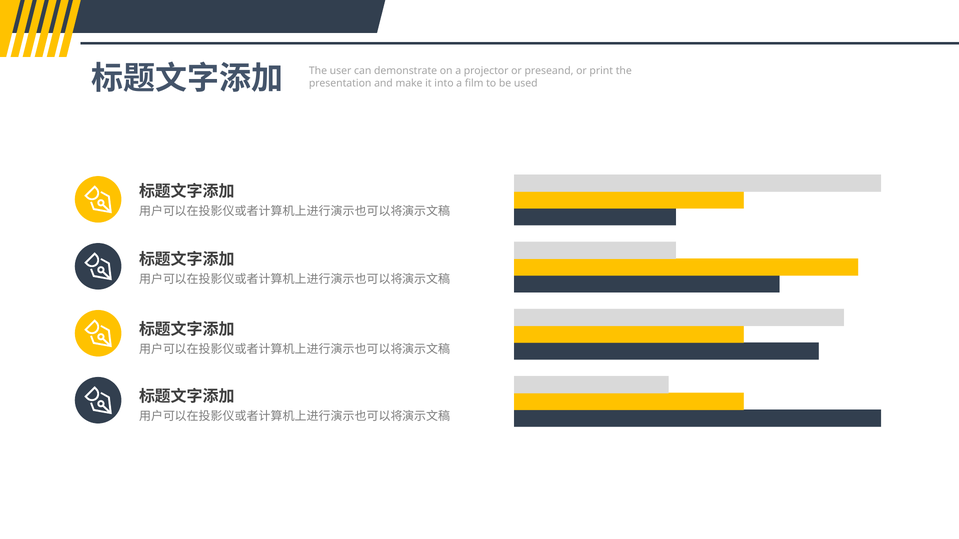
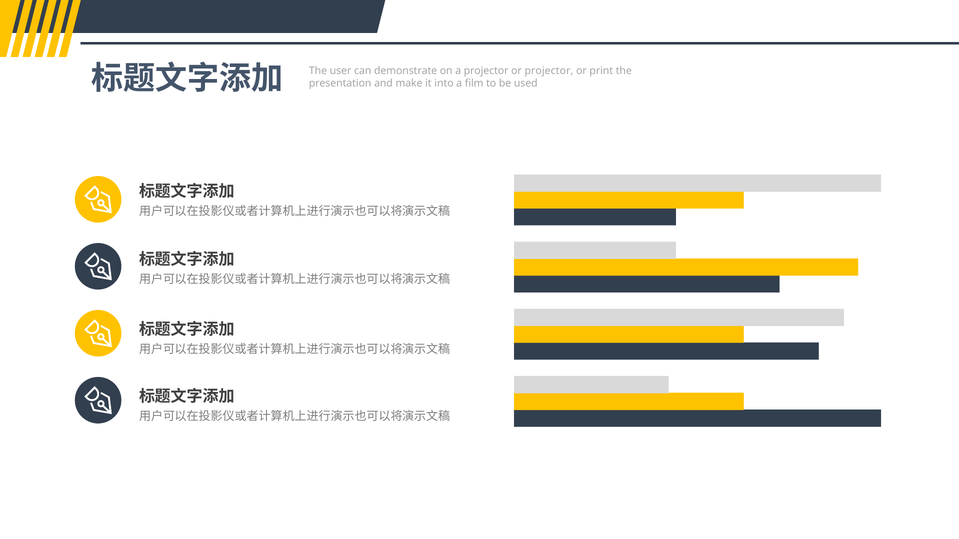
or preseand: preseand -> projector
